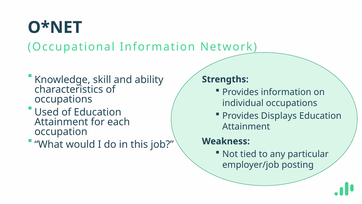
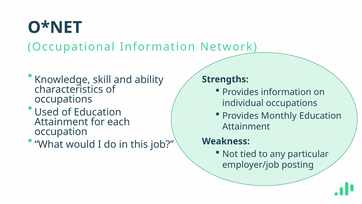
Displays: Displays -> Monthly
